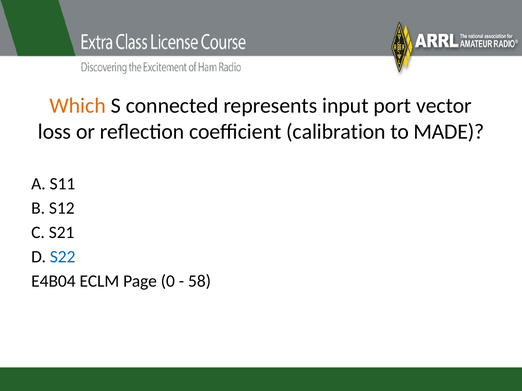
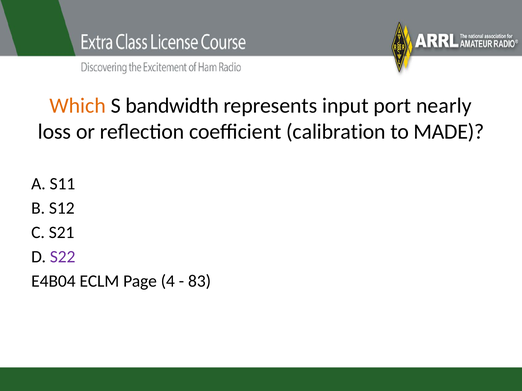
connected: connected -> bandwidth
vector: vector -> nearly
S22 colour: blue -> purple
0: 0 -> 4
58: 58 -> 83
